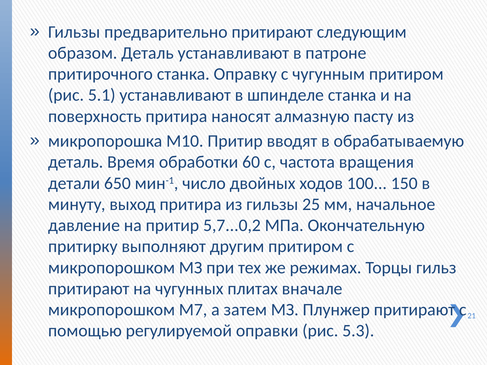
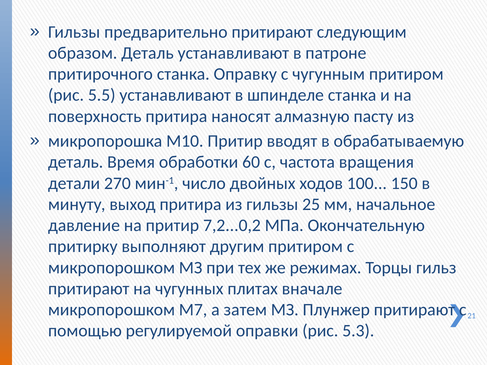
5.1: 5.1 -> 5.5
650: 650 -> 270
5,7...0,2: 5,7...0,2 -> 7,2...0,2
